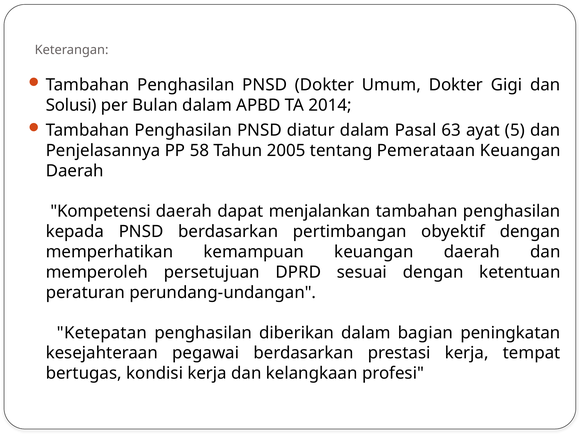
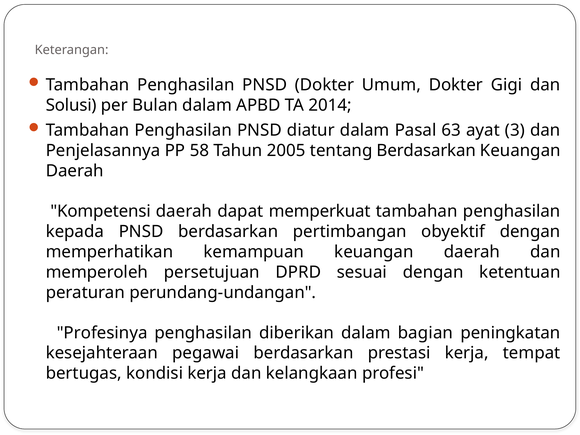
5: 5 -> 3
tentang Pemerataan: Pemerataan -> Berdasarkan
menjalankan: menjalankan -> memperkuat
Ketepatan: Ketepatan -> Profesinya
